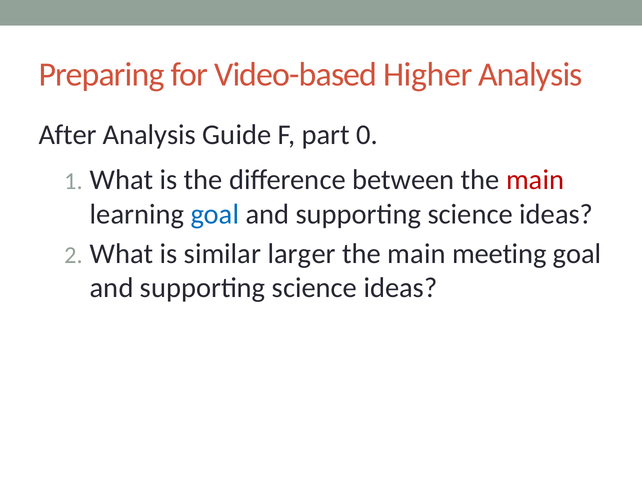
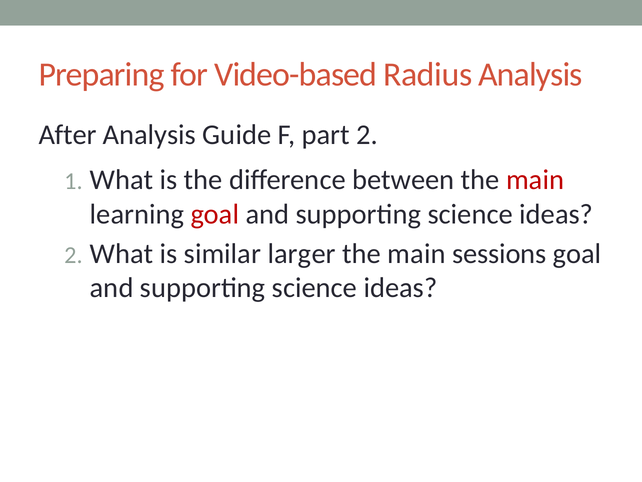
Higher: Higher -> Radius
part 0: 0 -> 2
goal at (215, 214) colour: blue -> red
meeting: meeting -> sessions
